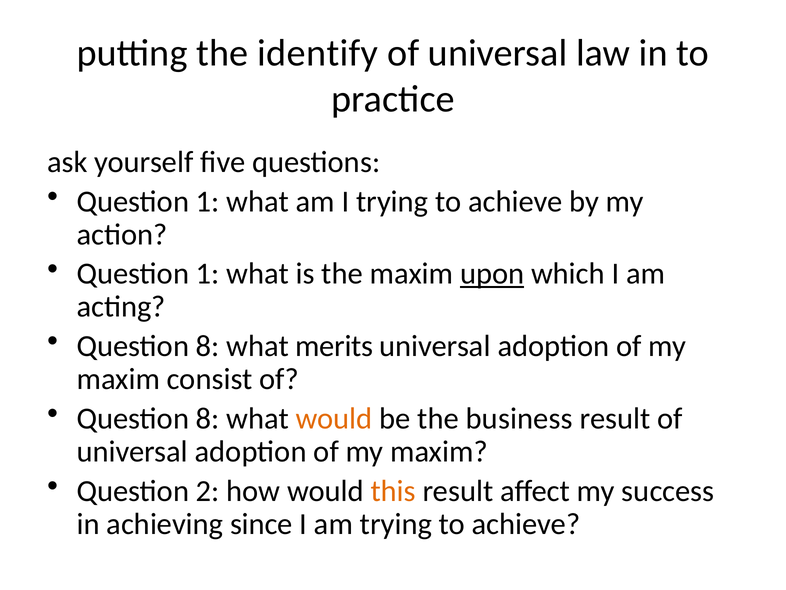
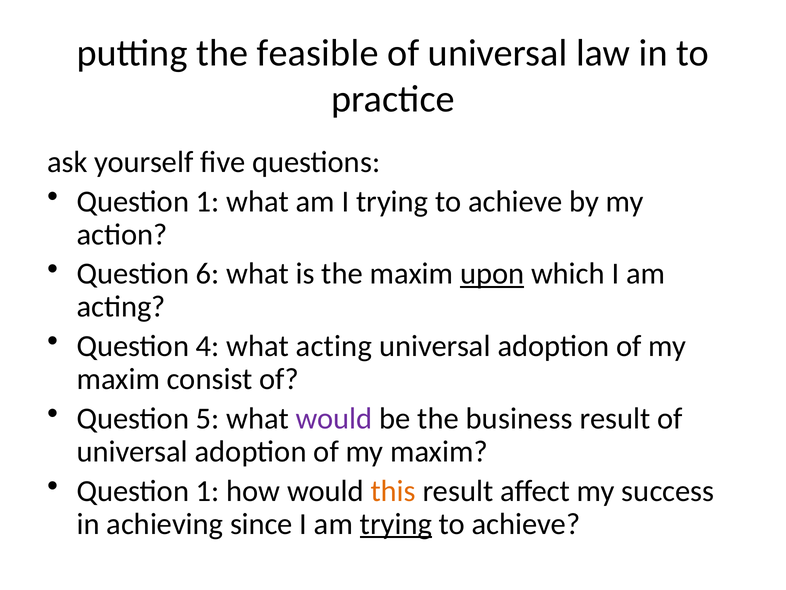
identify: identify -> feasible
1 at (208, 274): 1 -> 6
8 at (208, 346): 8 -> 4
what merits: merits -> acting
8 at (208, 418): 8 -> 5
would at (334, 418) colour: orange -> purple
2 at (208, 491): 2 -> 1
trying at (396, 524) underline: none -> present
